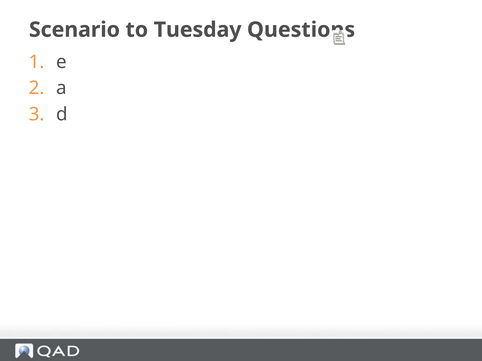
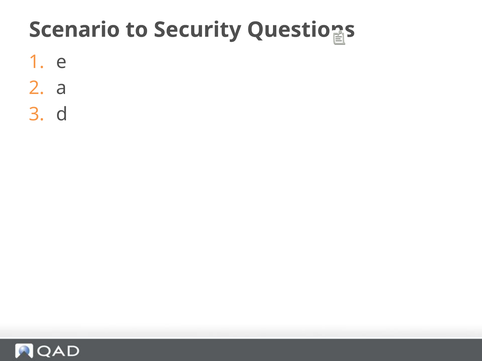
Tuesday: Tuesday -> Security
